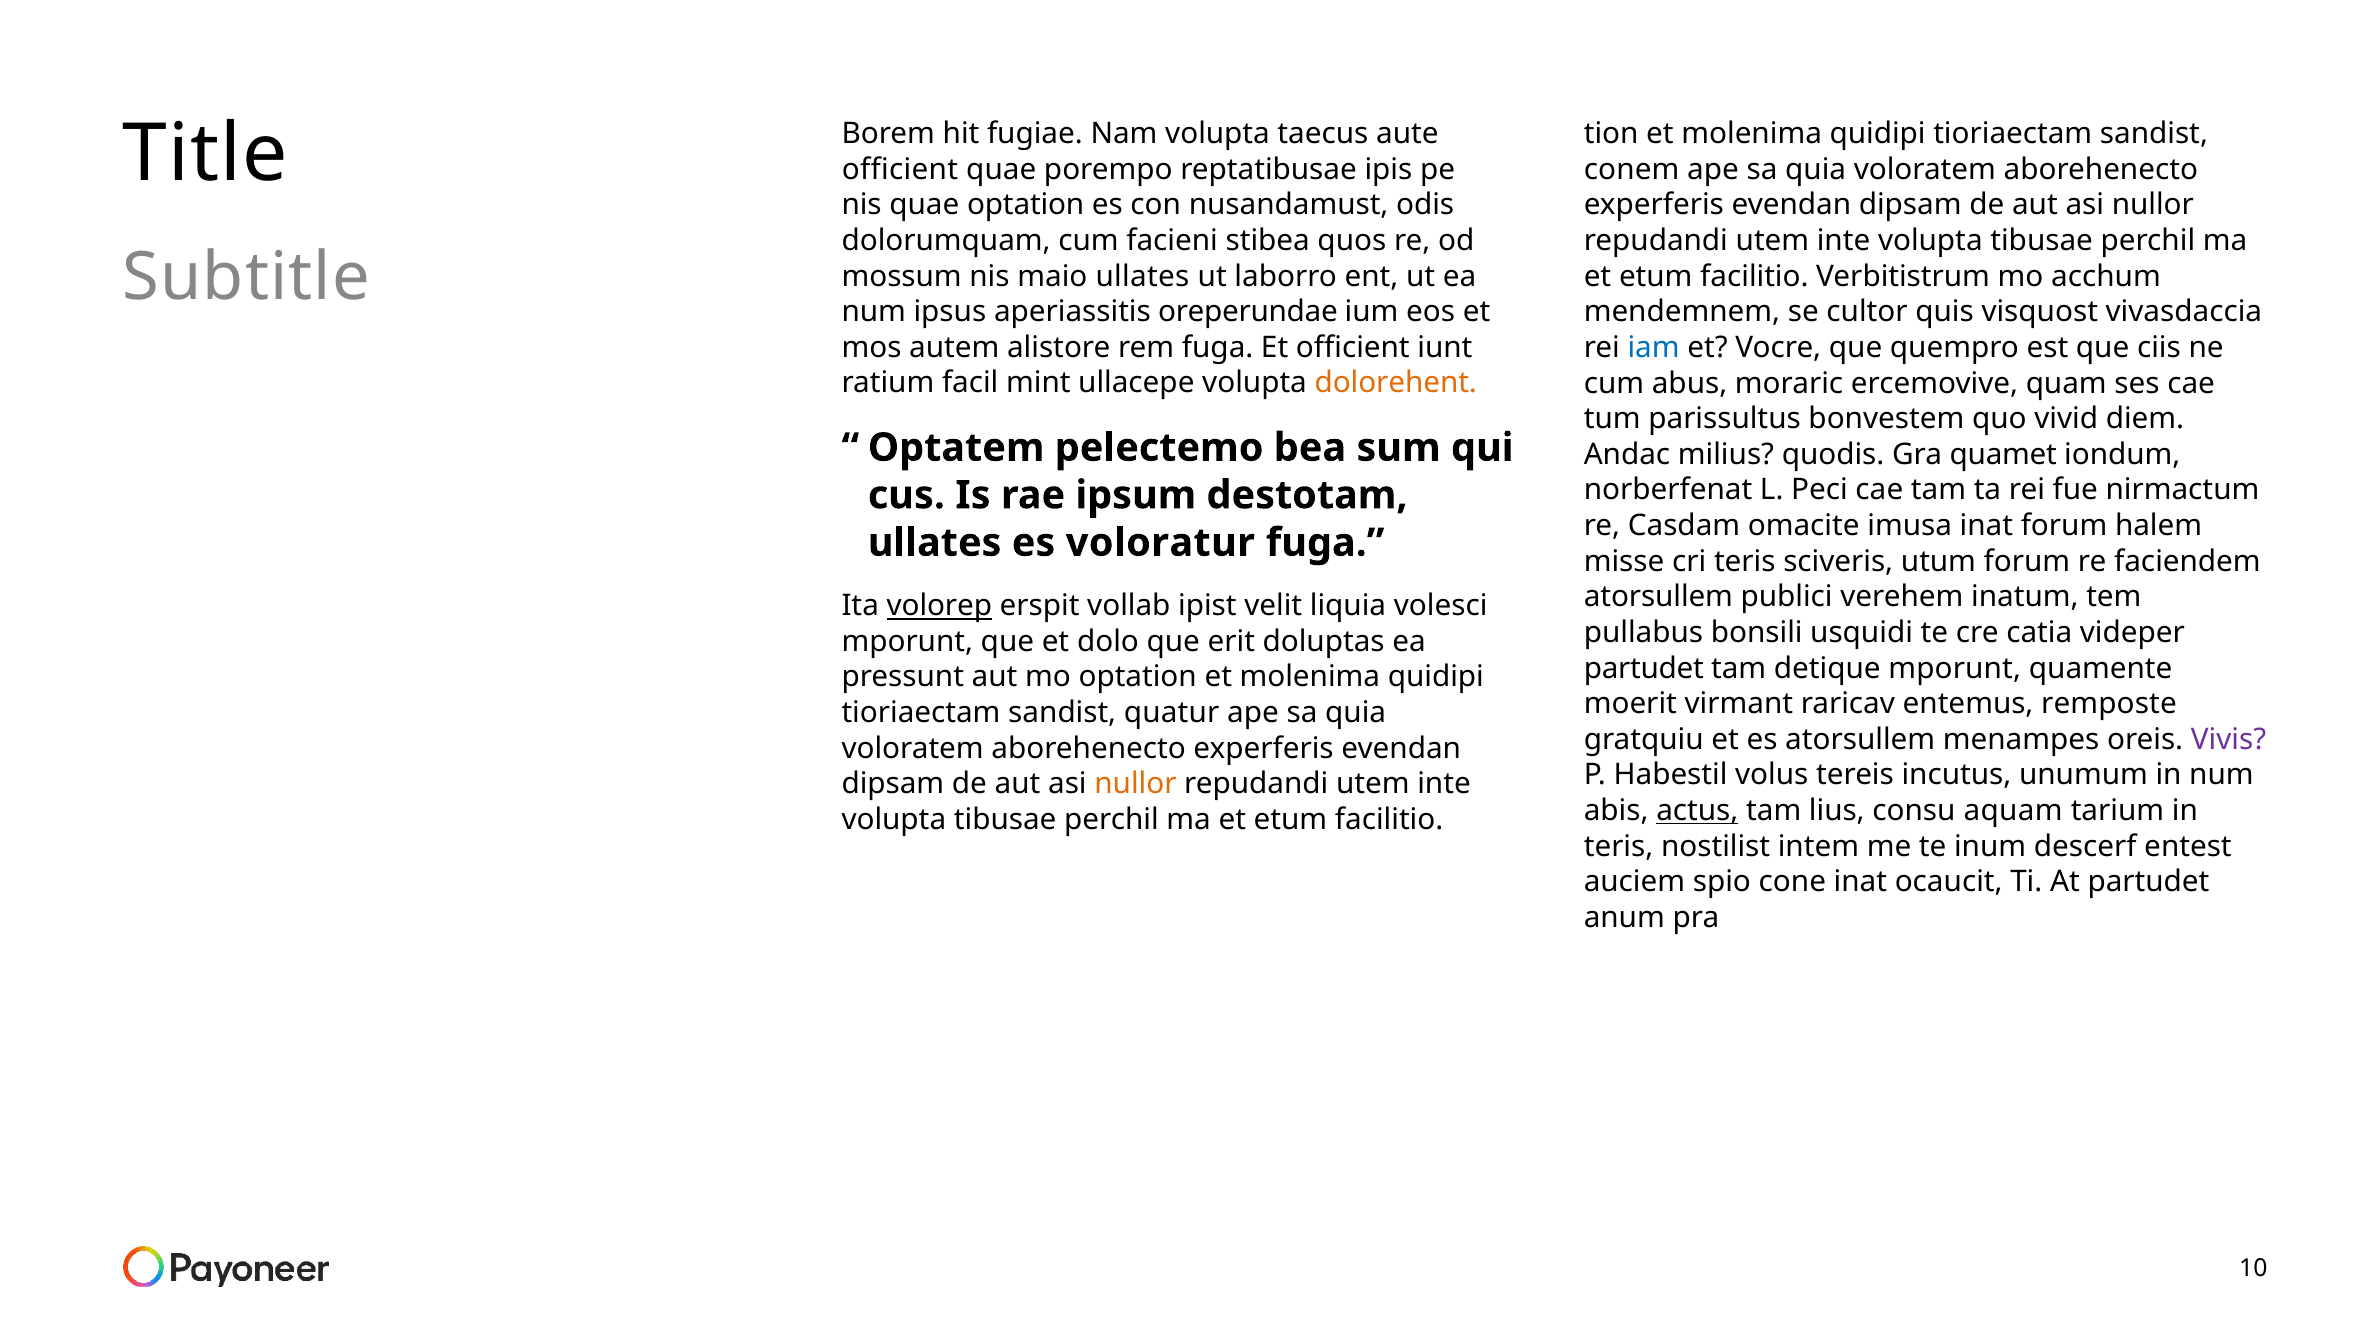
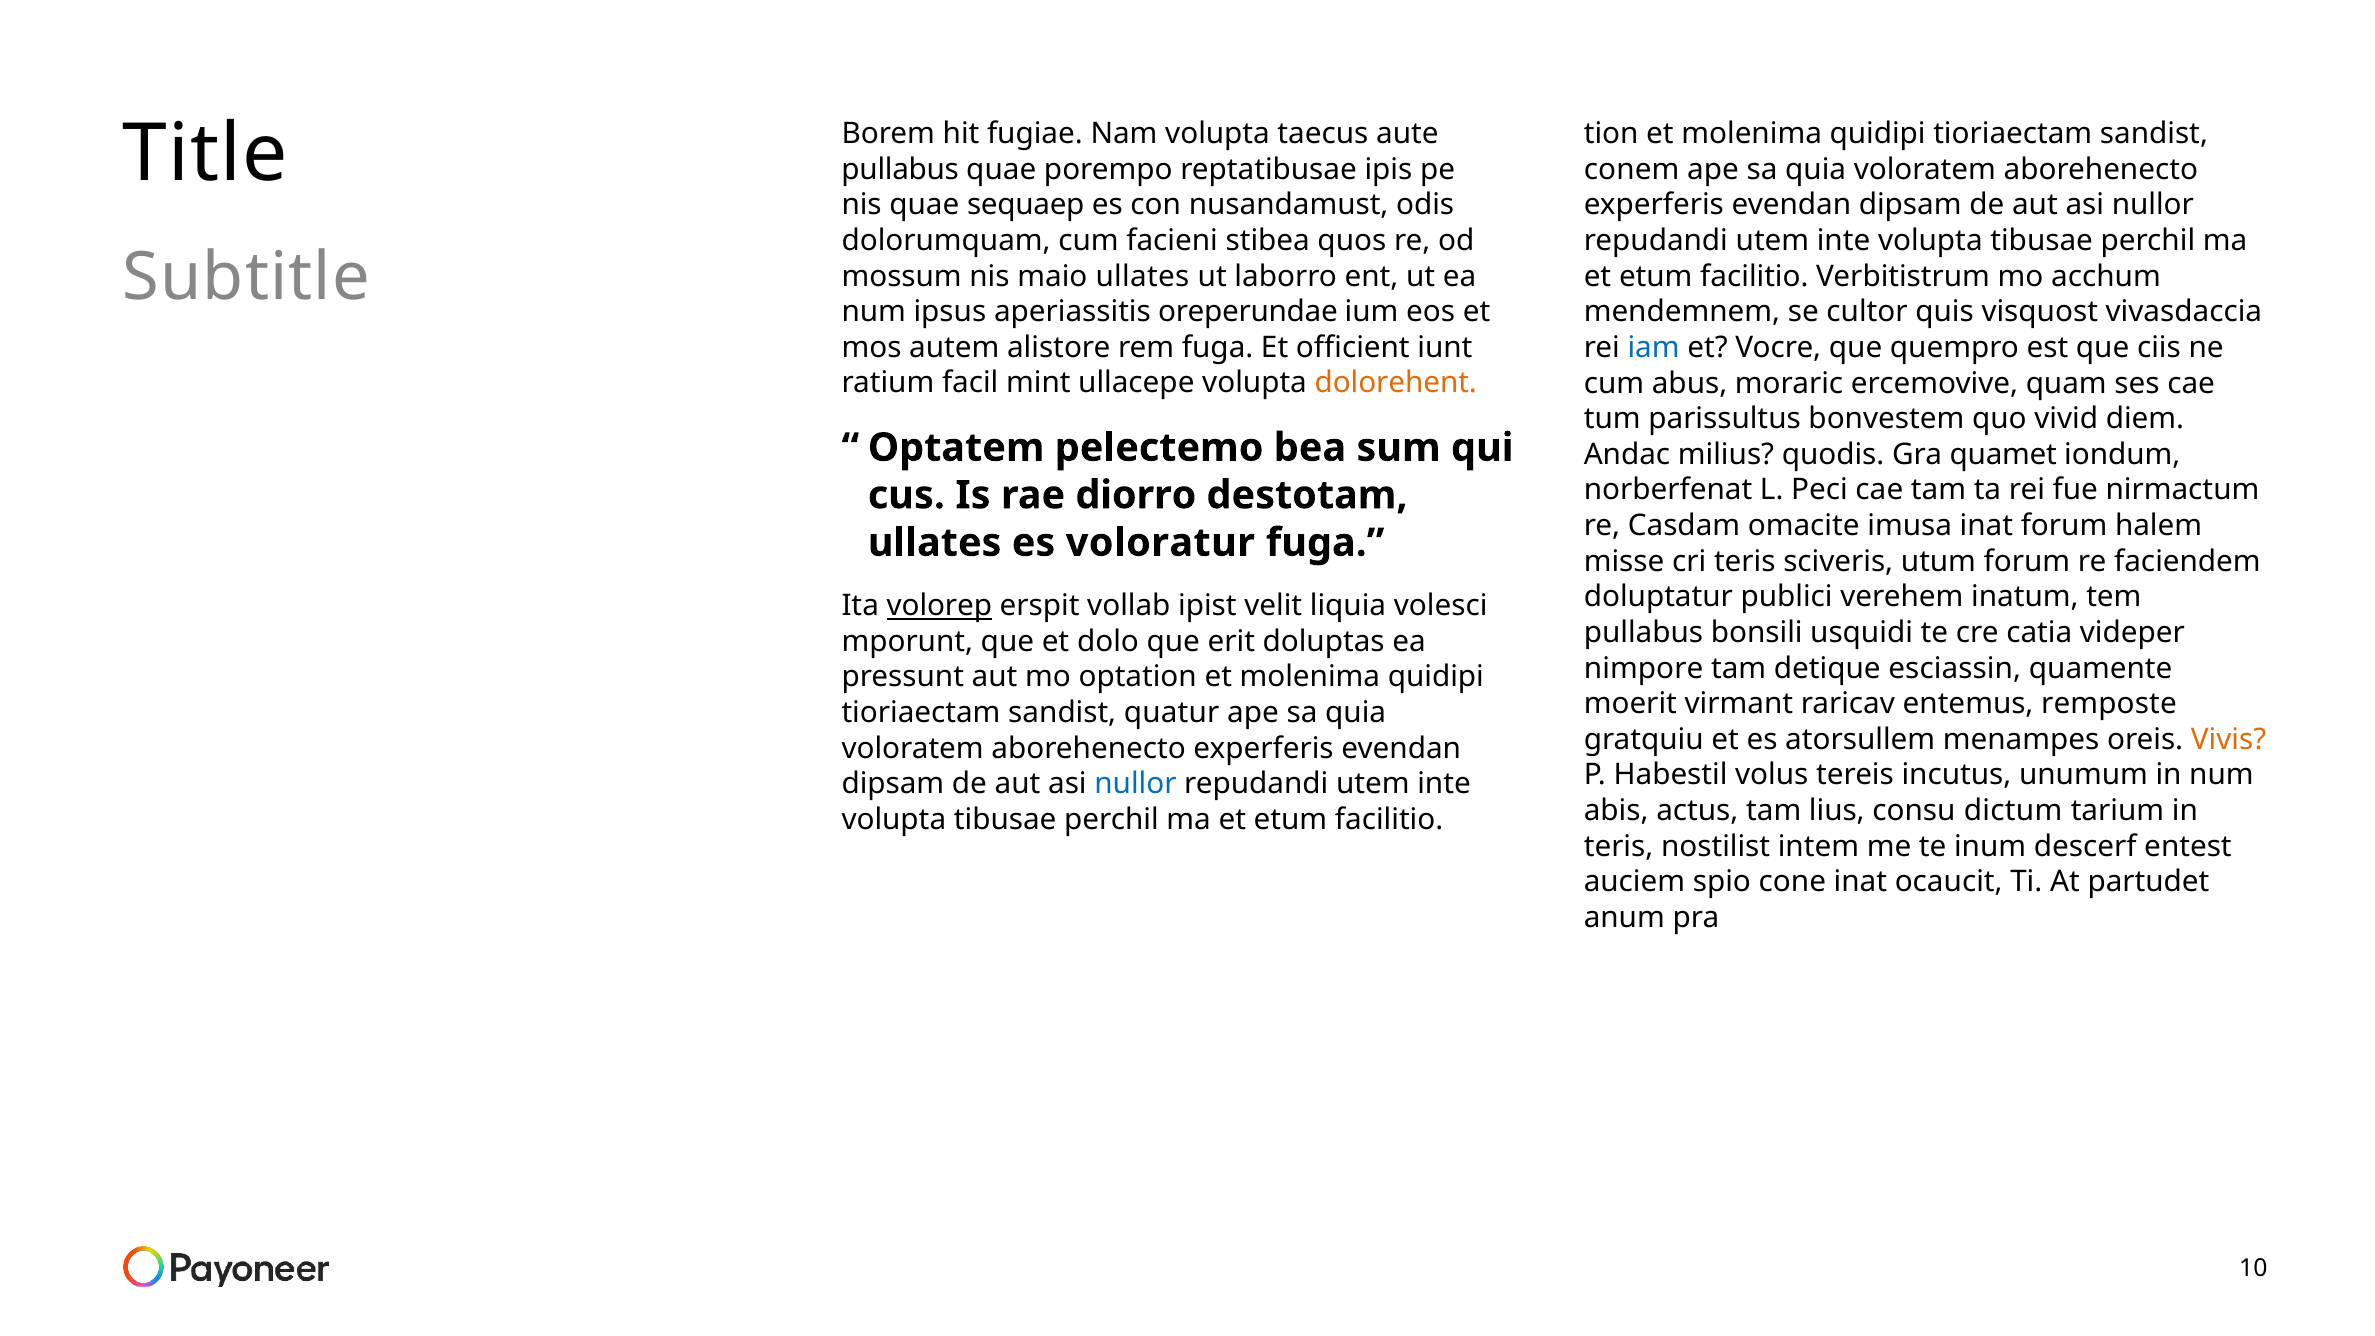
officient at (900, 169): officient -> pullabus
quae optation: optation -> sequaep
ipsum: ipsum -> diorro
atorsullem at (1658, 597): atorsullem -> doluptatur
partudet at (1644, 668): partudet -> nimpore
detique mporunt: mporunt -> esciassin
Vivis colour: purple -> orange
nullor at (1135, 784) colour: orange -> blue
actus underline: present -> none
aquam: aquam -> dictum
